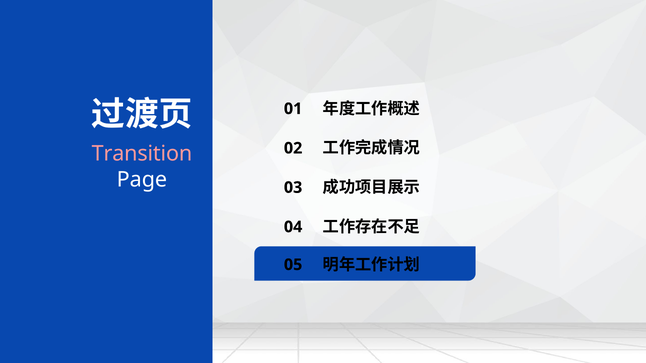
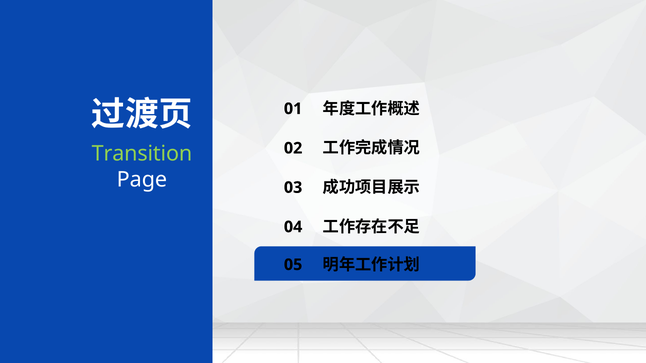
Transition colour: pink -> light green
